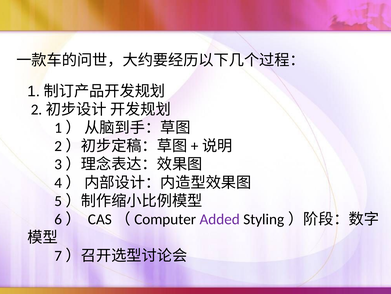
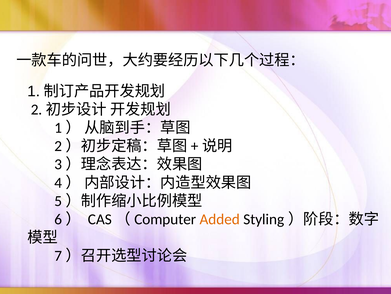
Added colour: purple -> orange
